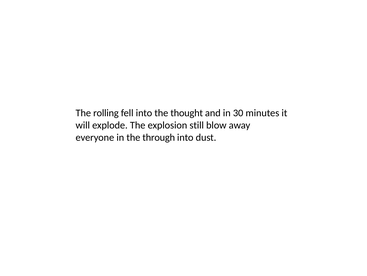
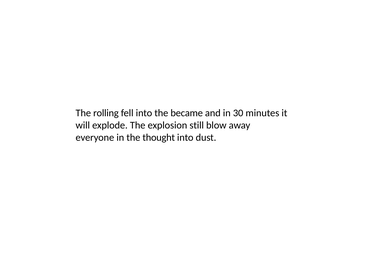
thought: thought -> became
through: through -> thought
